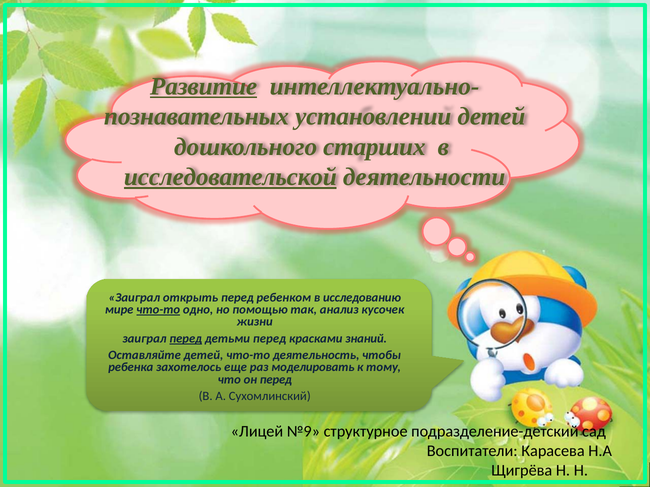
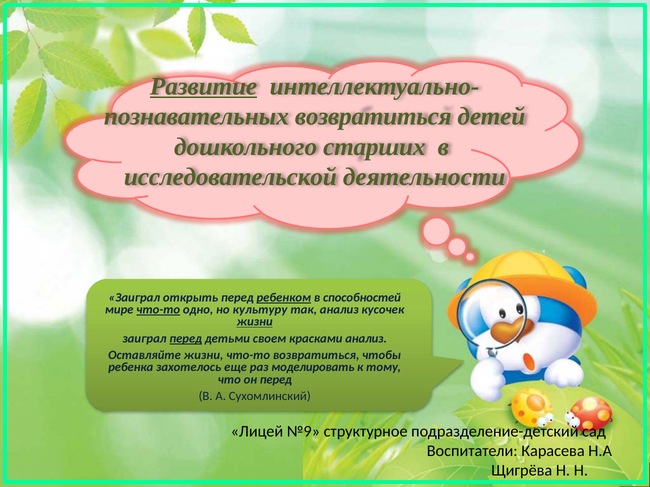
познавательных установлении: установлении -> возвратиться
исследовательской underline: present -> none
ребенком underline: none -> present
исследованию: исследованию -> способностей
помощью: помощью -> культуру
жизни at (255, 322) underline: none -> present
детьми перед: перед -> своем
красками знаний: знаний -> анализ
Оставляйте детей: детей -> жизни
что-то деятельность: деятельность -> возвратиться
